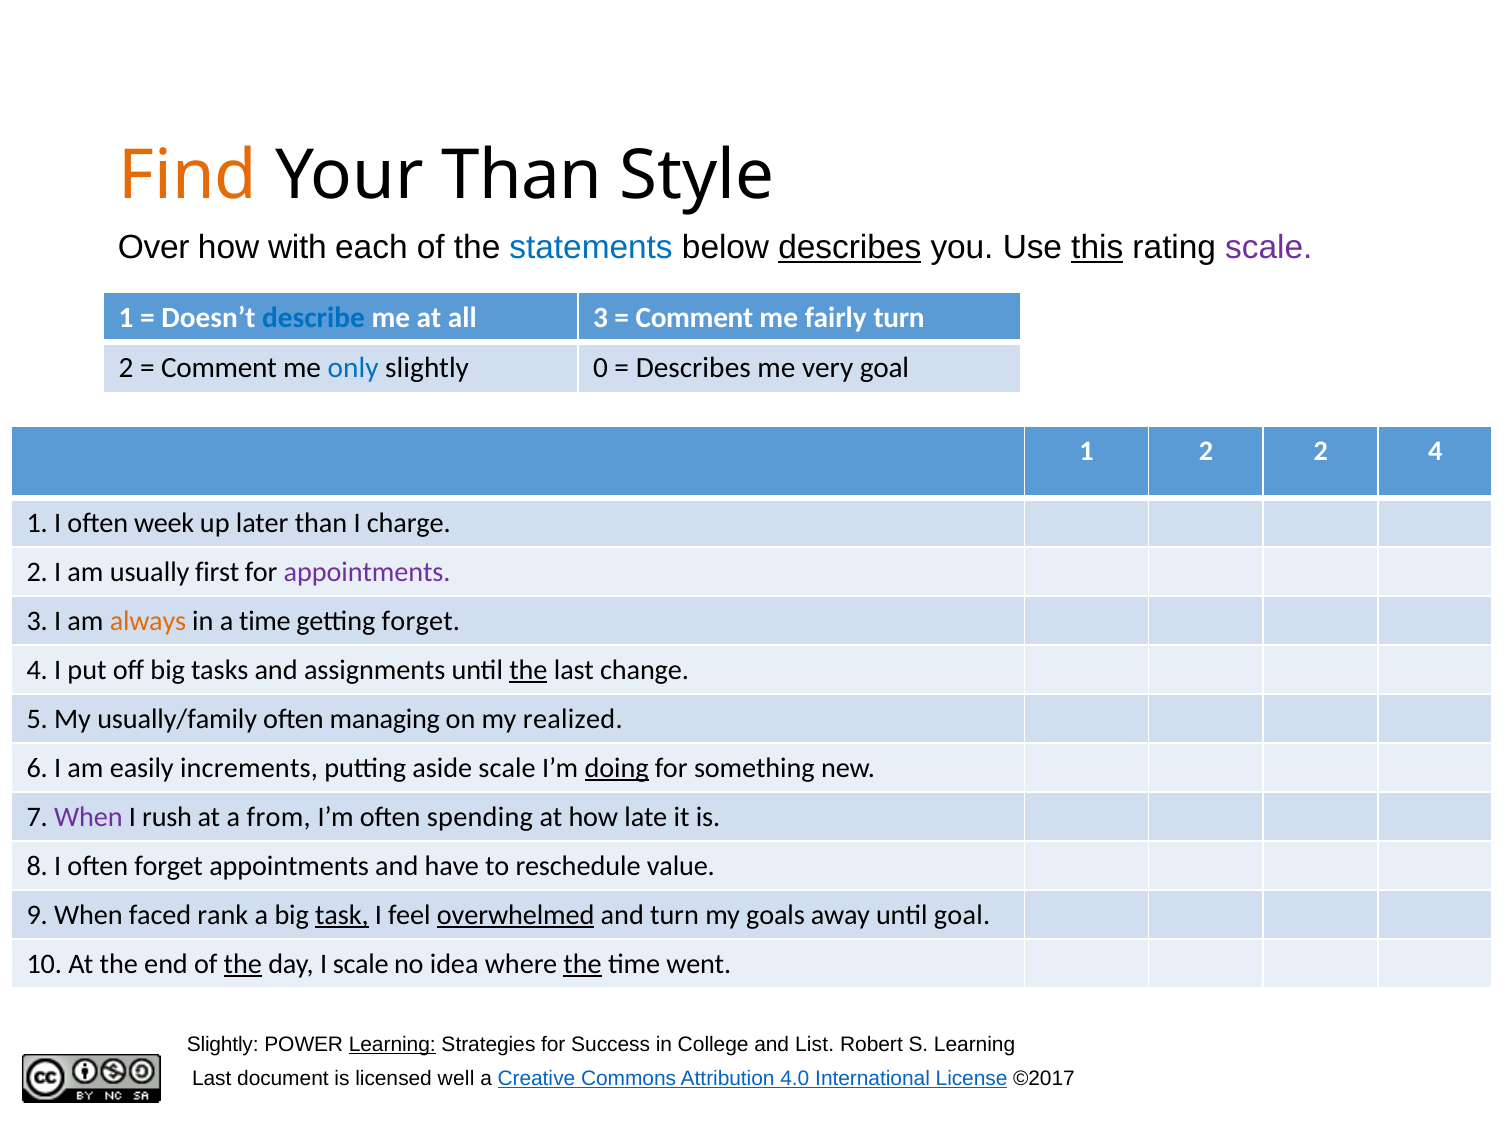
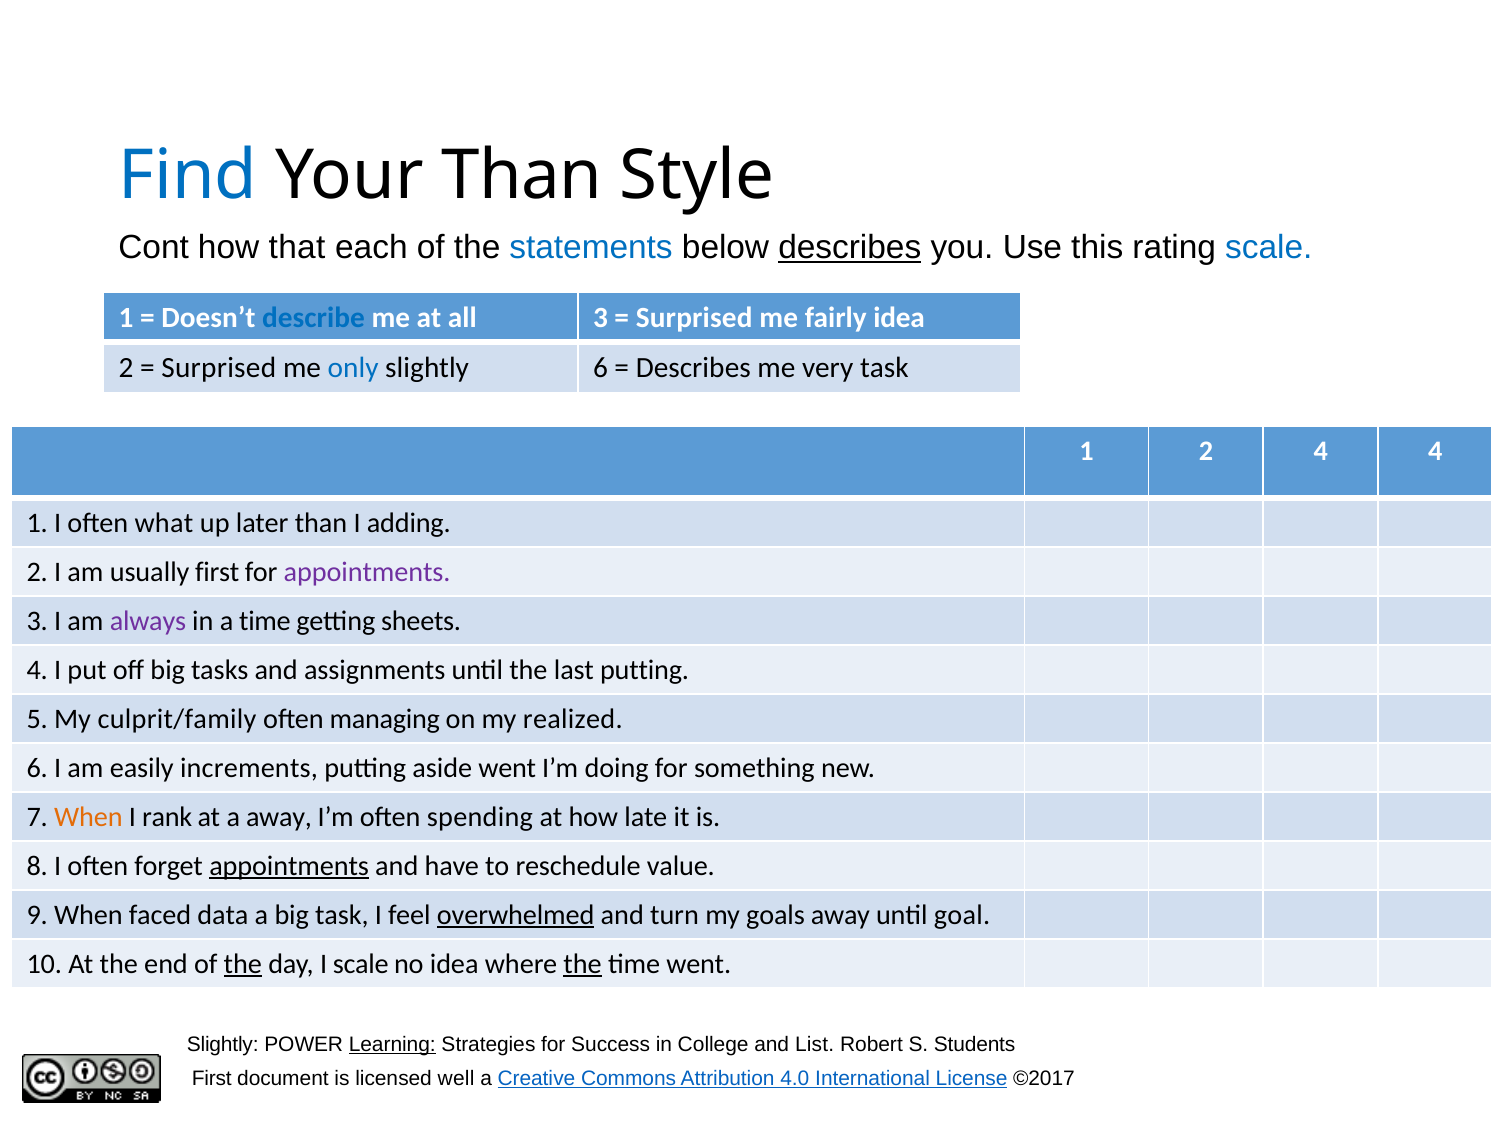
Find colour: orange -> blue
Over: Over -> Cont
with: with -> that
this underline: present -> none
scale at (1269, 247) colour: purple -> blue
Comment at (694, 318): Comment -> Surprised
fairly turn: turn -> idea
Comment at (219, 368): Comment -> Surprised
slightly 0: 0 -> 6
very goal: goal -> task
2 2: 2 -> 4
week: week -> what
charge: charge -> adding
always colour: orange -> purple
getting forget: forget -> sheets
the at (528, 670) underline: present -> none
last change: change -> putting
usually/family: usually/family -> culprit/family
aside scale: scale -> went
doing underline: present -> none
When at (88, 817) colour: purple -> orange
rush: rush -> rank
a from: from -> away
appointments at (289, 866) underline: none -> present
rank: rank -> data
task at (342, 915) underline: present -> none
S Learning: Learning -> Students
Last at (212, 1079): Last -> First
